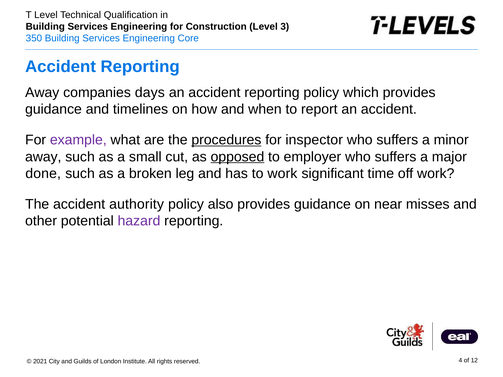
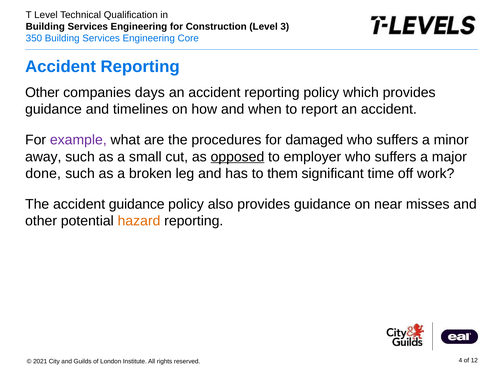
Away at (42, 93): Away -> Other
procedures underline: present -> none
inspector: inspector -> damaged
to work: work -> them
accident authority: authority -> guidance
hazard colour: purple -> orange
